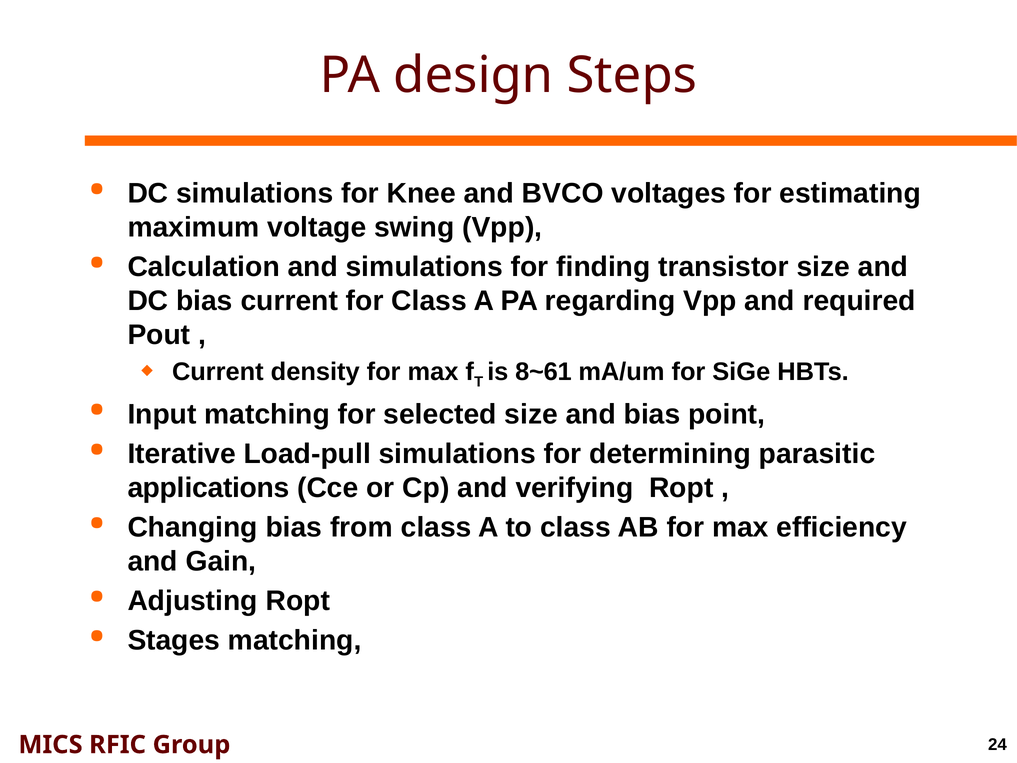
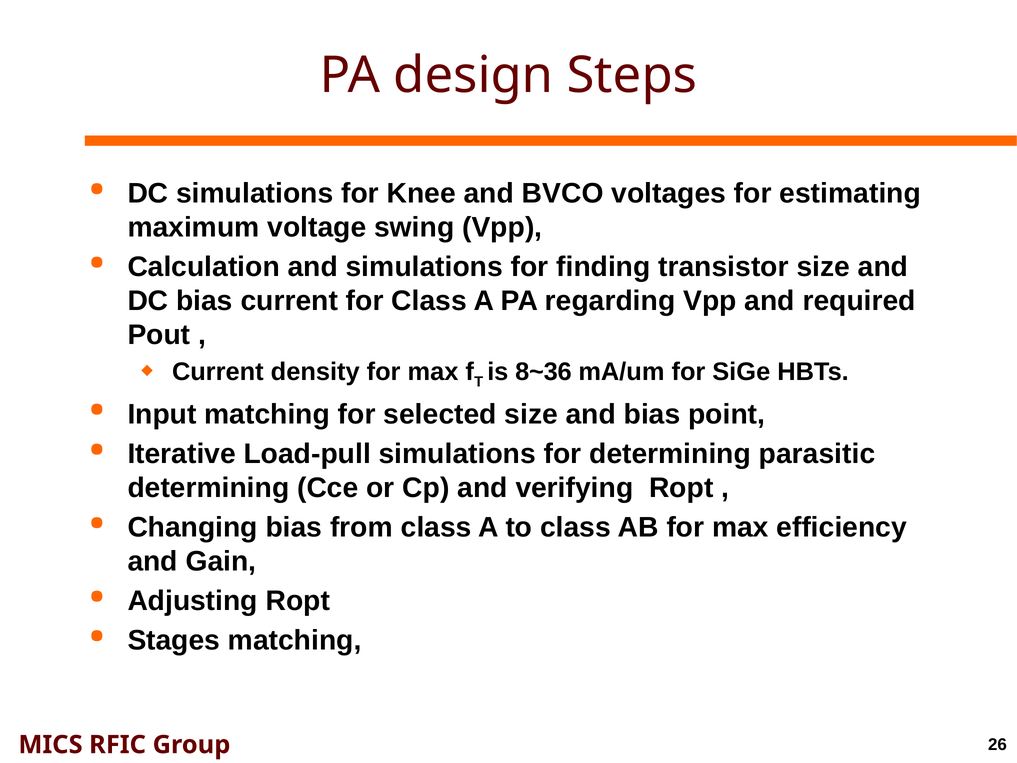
8~61: 8~61 -> 8~36
applications at (209, 488): applications -> determining
24: 24 -> 26
